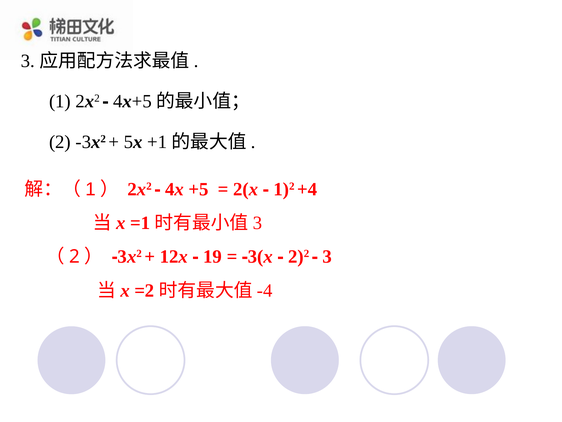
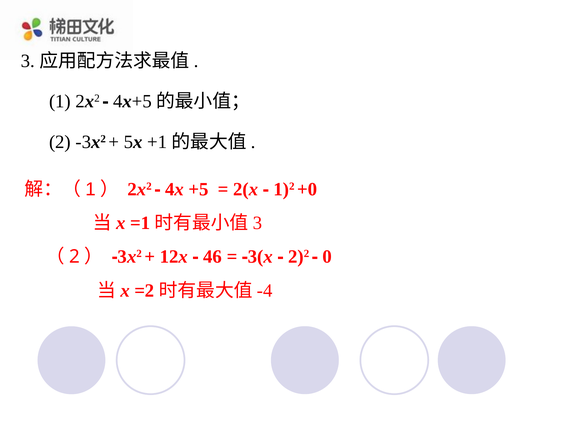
+4: +4 -> +0
19: 19 -> 46
3: 3 -> 0
